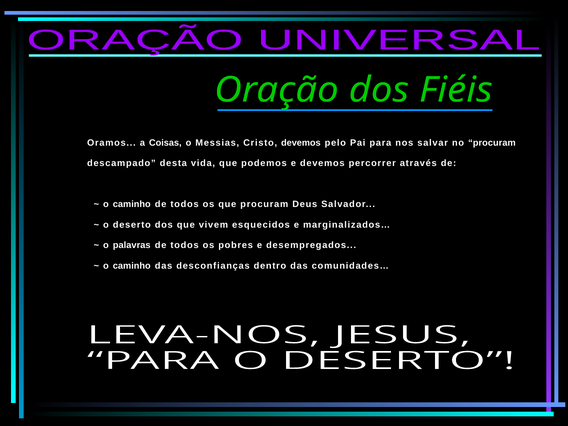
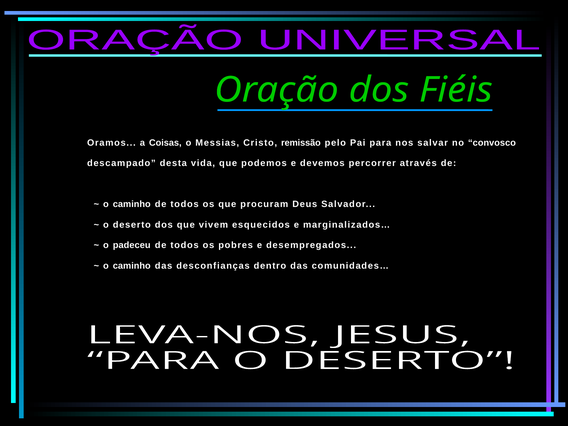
Cristo devemos: devemos -> remissão
no procuram: procuram -> convosco
palavras: palavras -> padeceu
